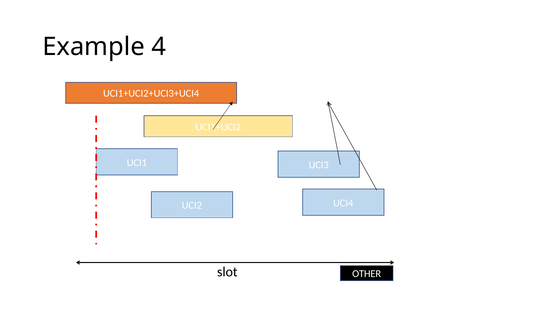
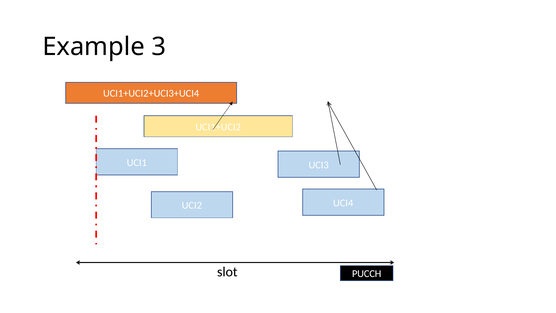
4: 4 -> 3
OTHER: OTHER -> PUCCH
